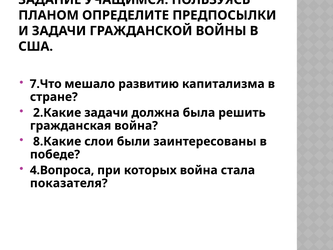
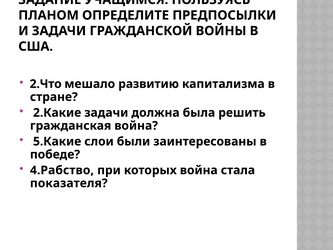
7.Что: 7.Что -> 2.Что
8.Какие: 8.Какие -> 5.Какие
4.Вопроса: 4.Вопроса -> 4.Рабство
